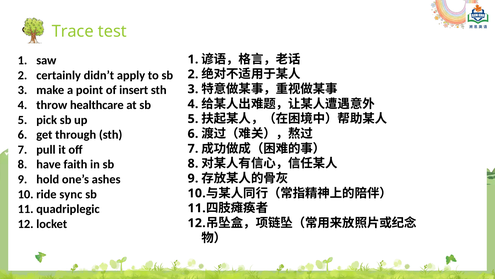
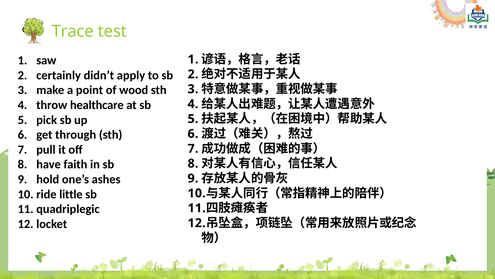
insert: insert -> wood
sync: sync -> little
